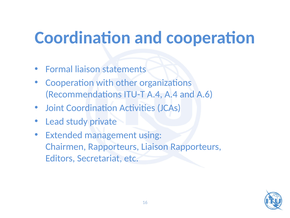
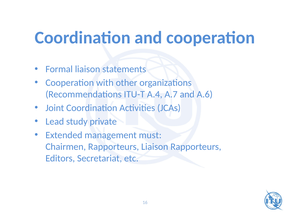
A.4 A.4: A.4 -> A.7
using: using -> must
